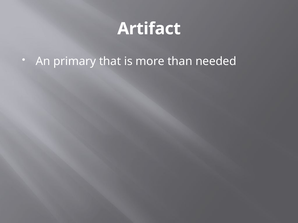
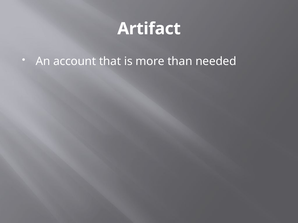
primary: primary -> account
